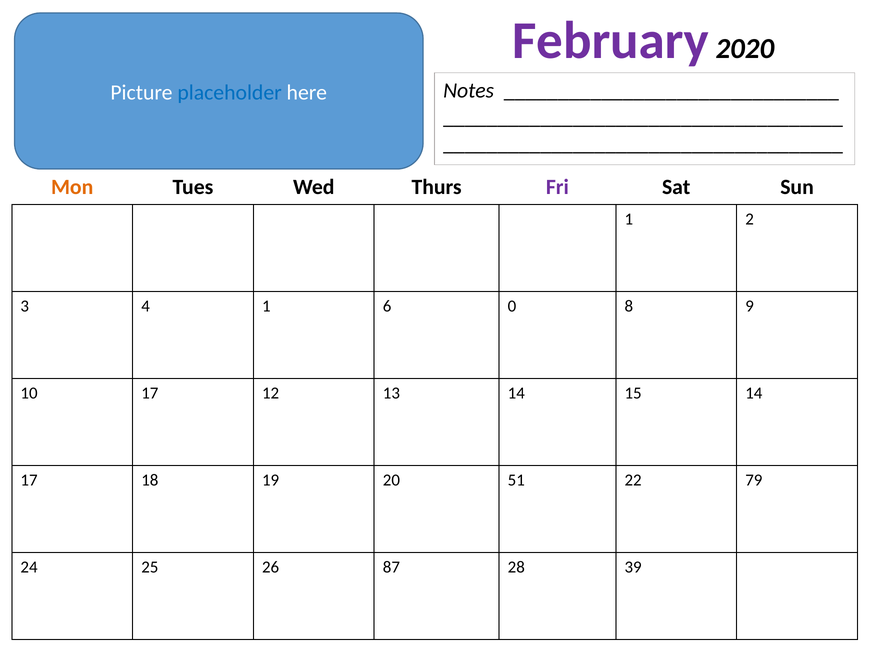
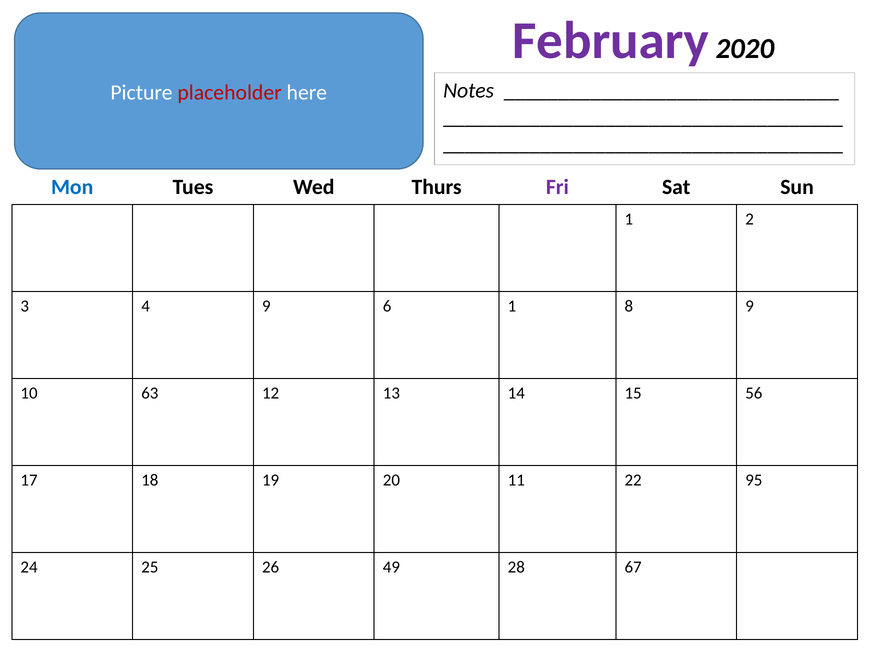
placeholder colour: blue -> red
Mon colour: orange -> blue
4 1: 1 -> 9
6 0: 0 -> 1
10 17: 17 -> 63
15 14: 14 -> 56
51: 51 -> 11
79: 79 -> 95
87: 87 -> 49
39: 39 -> 67
